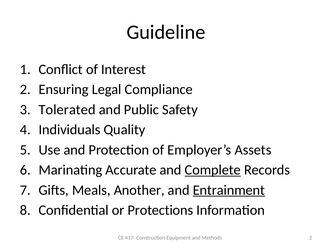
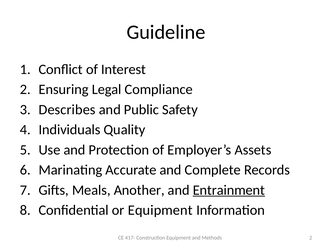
Tolerated: Tolerated -> Describes
Complete underline: present -> none
or Protections: Protections -> Equipment
